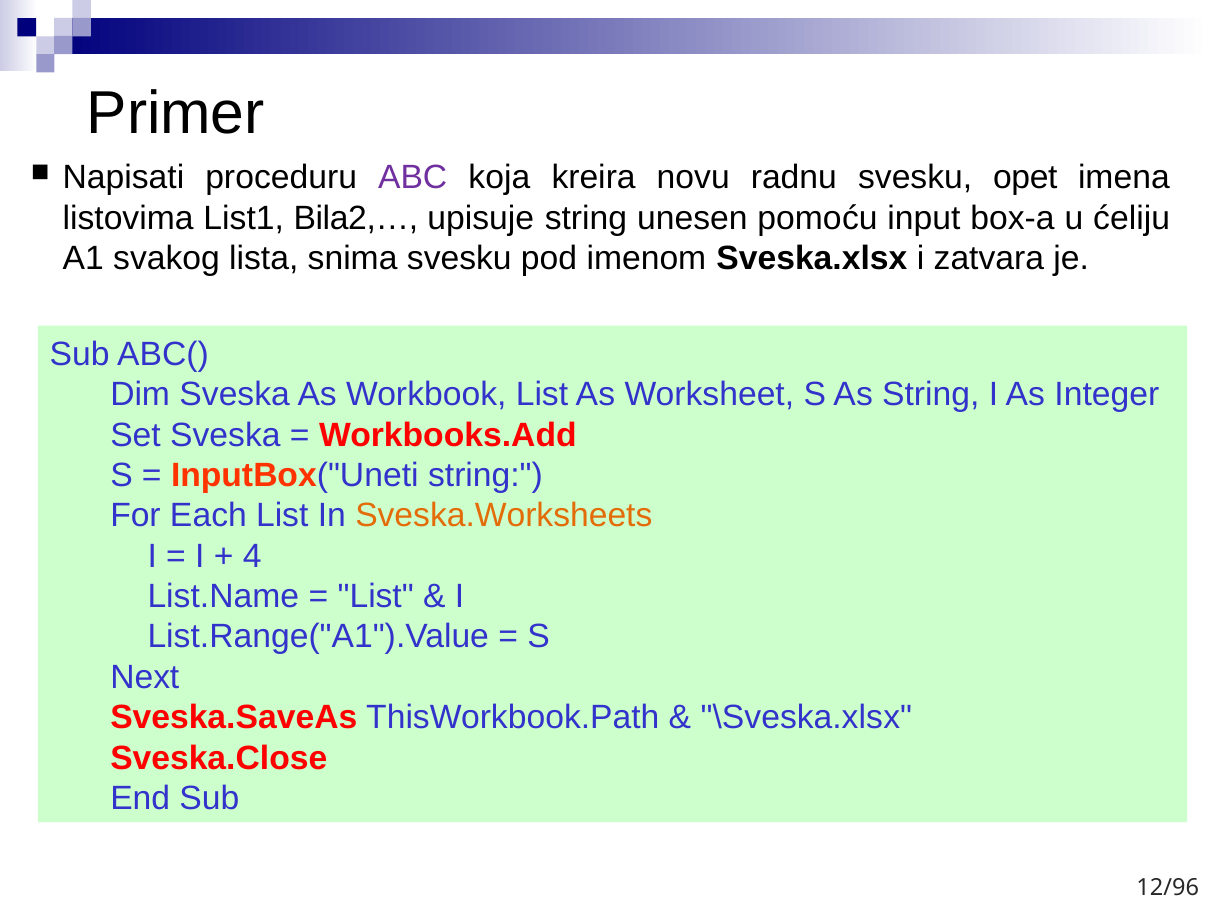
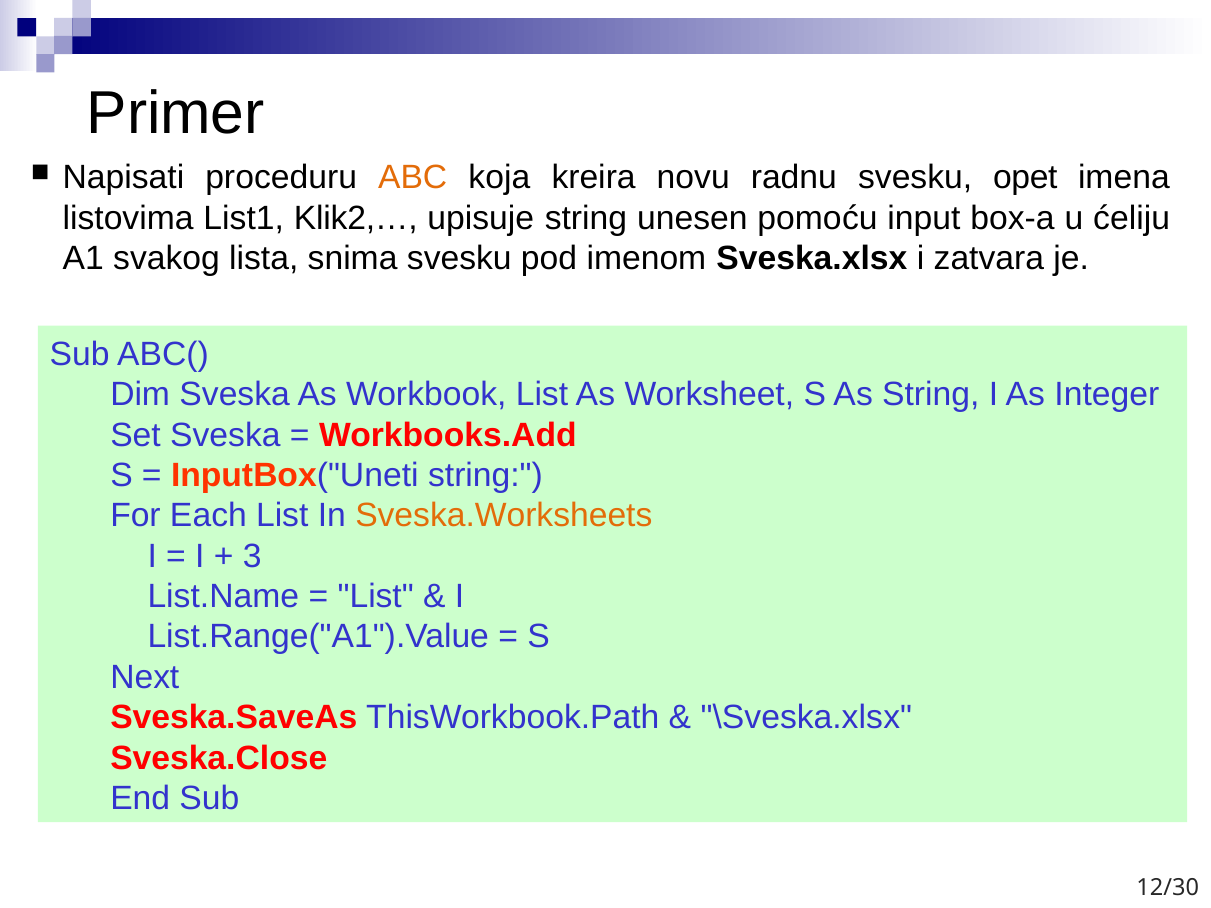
ABC colour: purple -> orange
Bila2,…: Bila2,… -> Klik2,…
4: 4 -> 3
12/96: 12/96 -> 12/30
